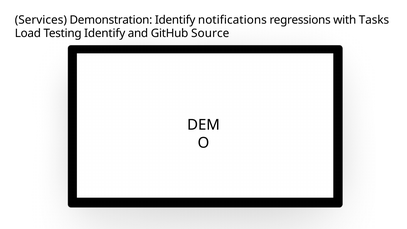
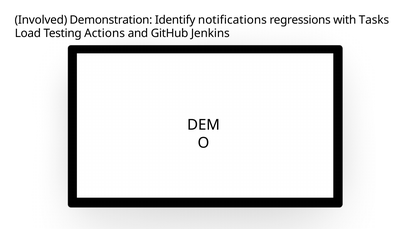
Services: Services -> Involved
Testing Identify: Identify -> Actions
Source: Source -> Jenkins
